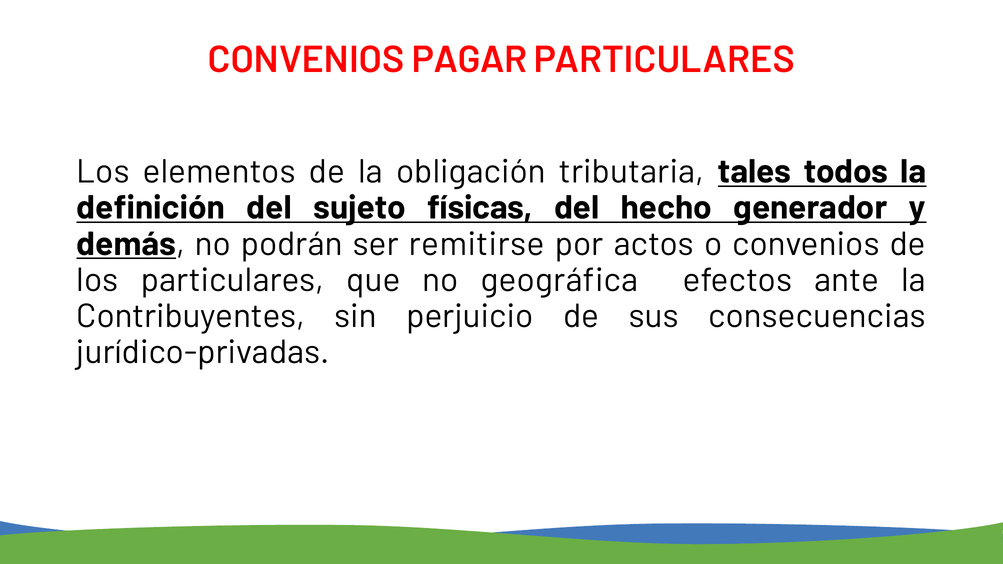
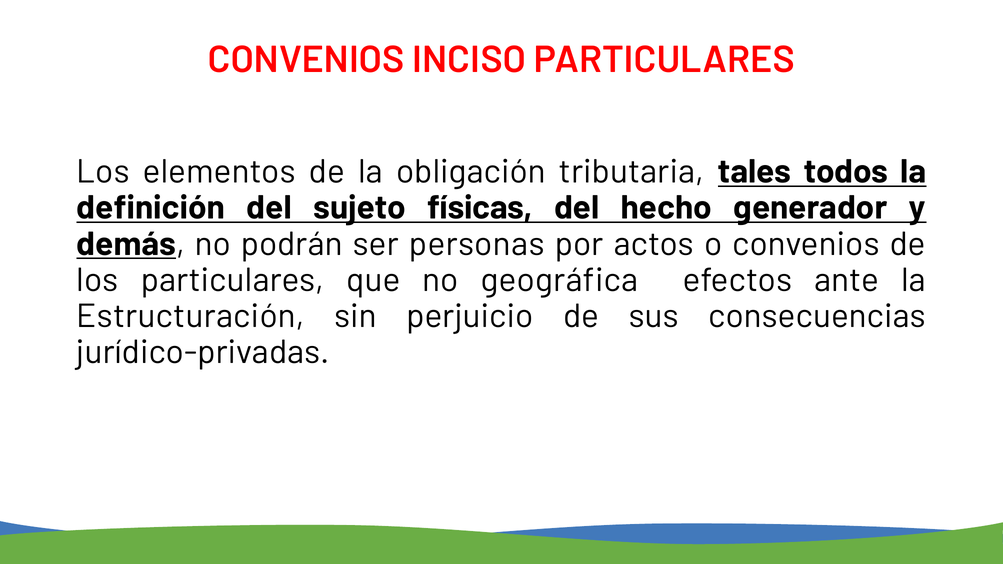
PAGAR: PAGAR -> INCISO
remitirse: remitirse -> personas
Contribuyentes: Contribuyentes -> Estructuración
